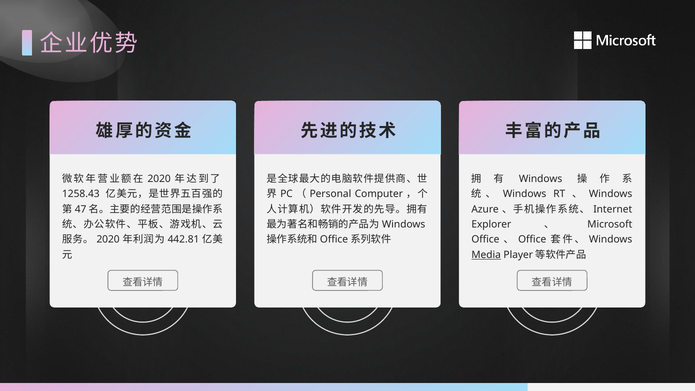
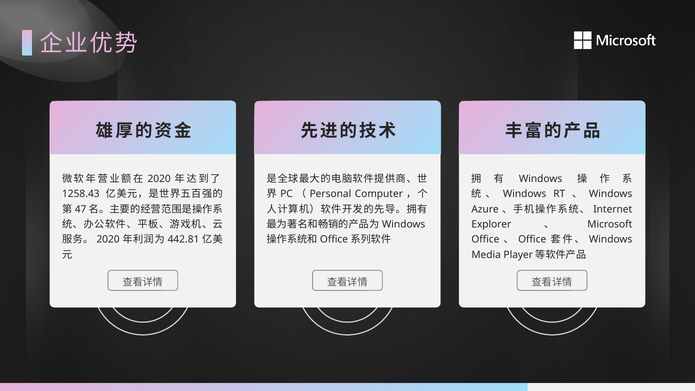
Media underline: present -> none
